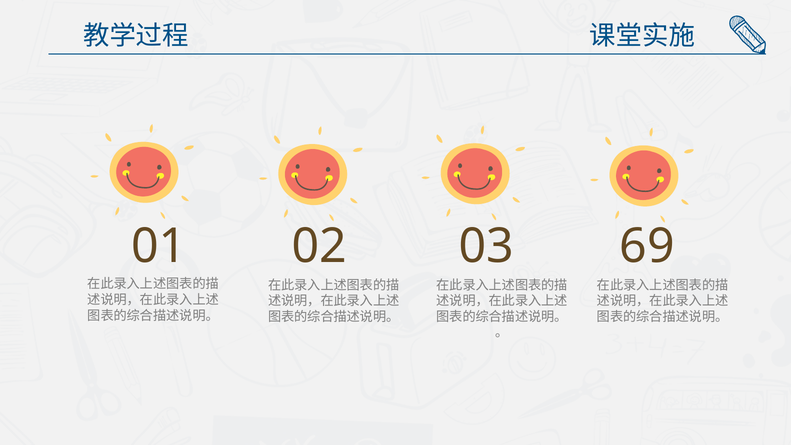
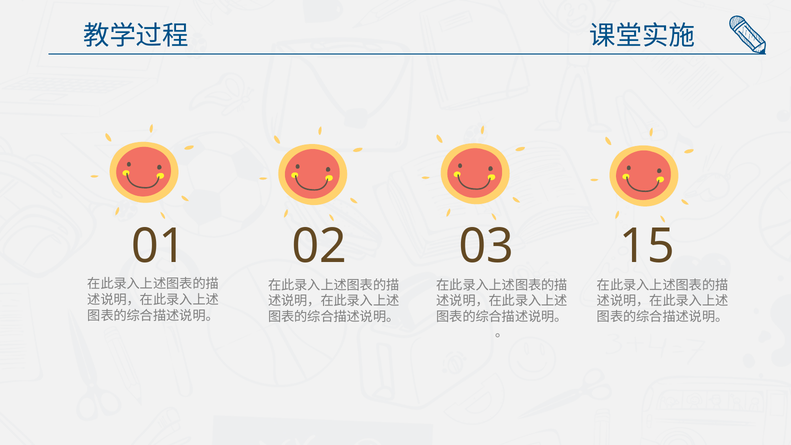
69: 69 -> 15
